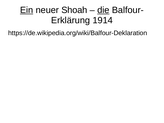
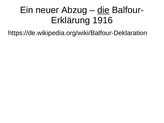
Ein underline: present -> none
Shoah: Shoah -> Abzug
1914: 1914 -> 1916
